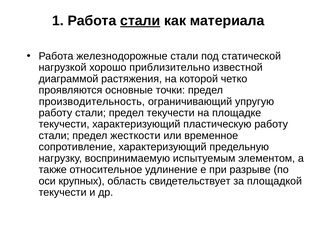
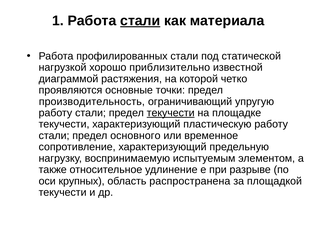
железнодорожные: железнодорожные -> профилированных
текучести at (171, 113) underline: none -> present
жесткости: жесткости -> основного
свидетельствует: свидетельствует -> распространена
